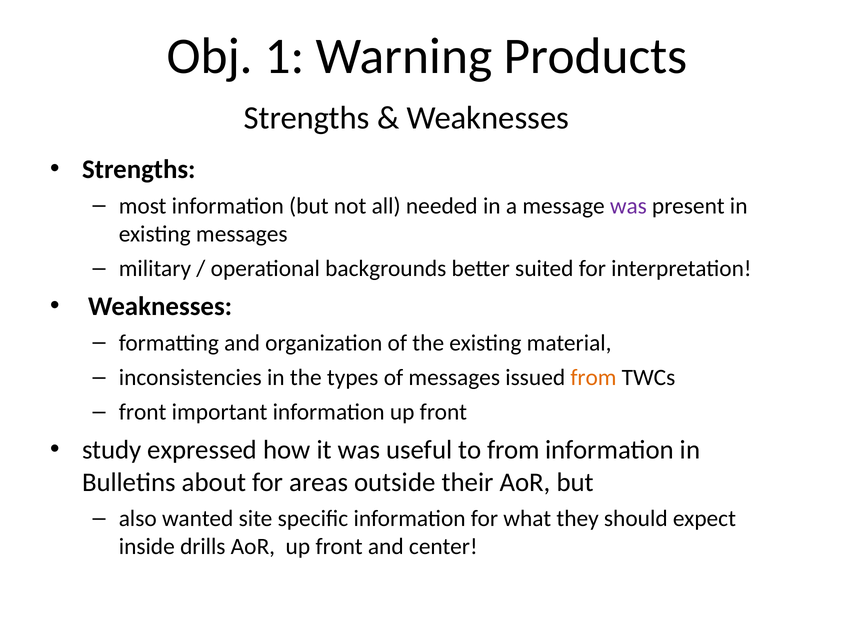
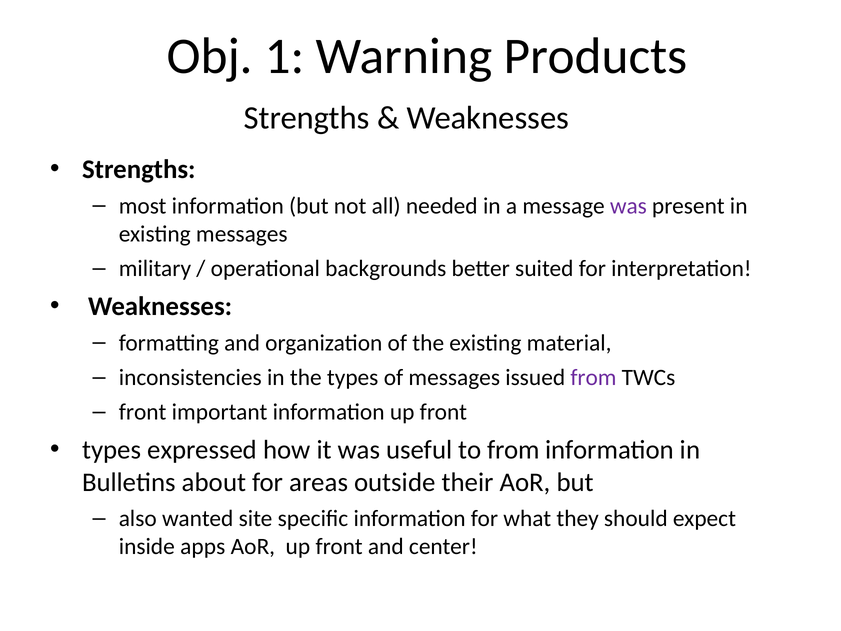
from at (593, 377) colour: orange -> purple
study at (112, 450): study -> types
drills: drills -> apps
